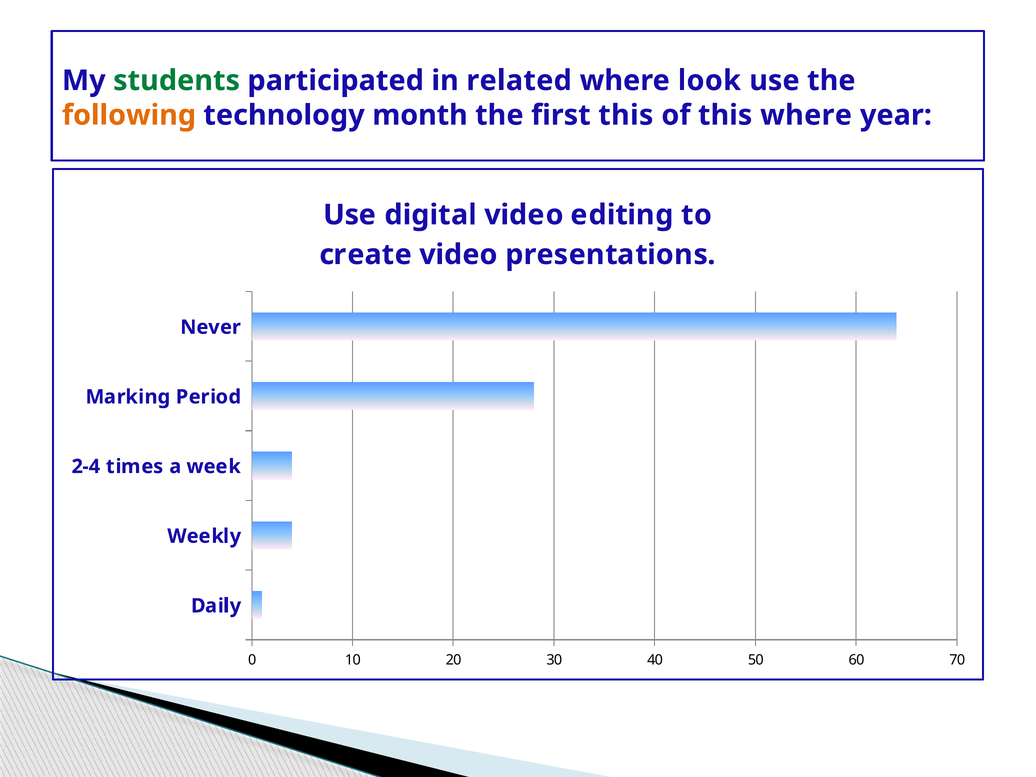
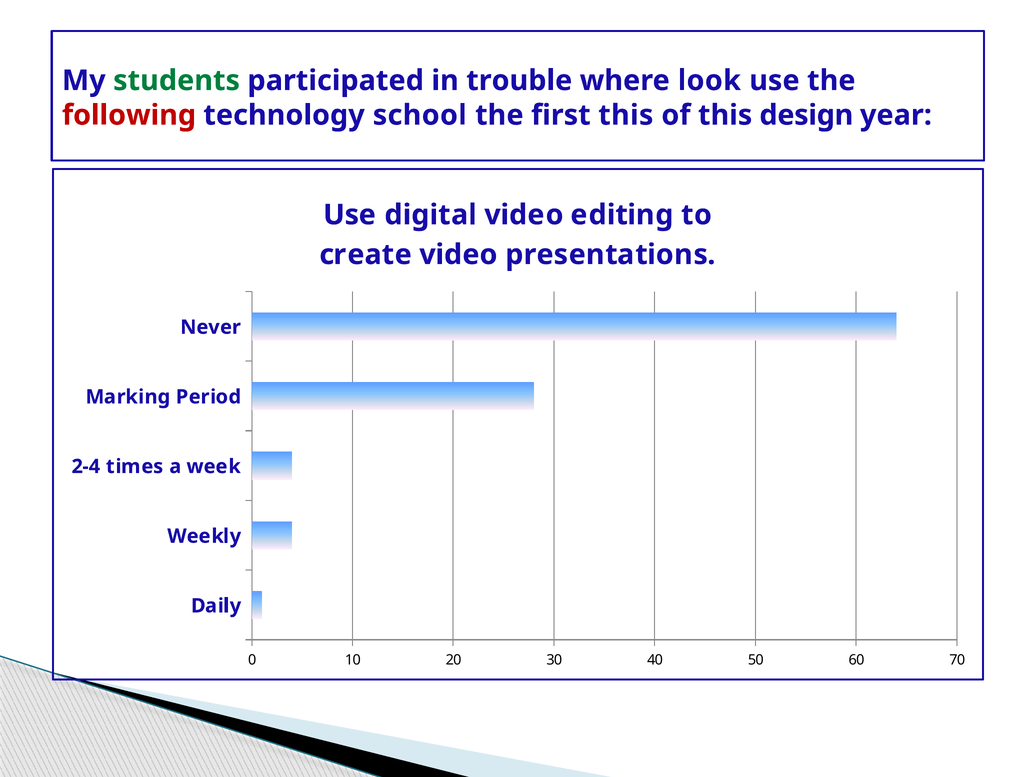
related: related -> trouble
following colour: orange -> red
month: month -> school
this where: where -> design
